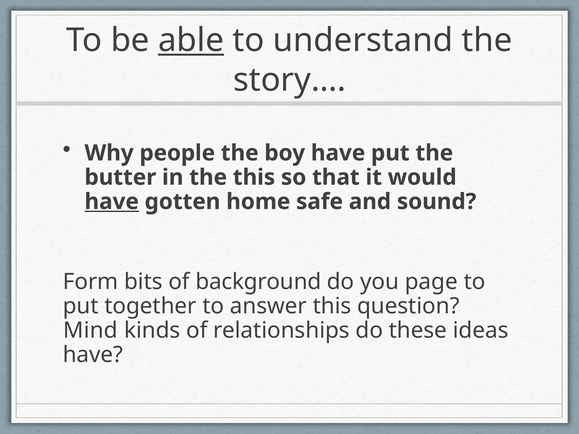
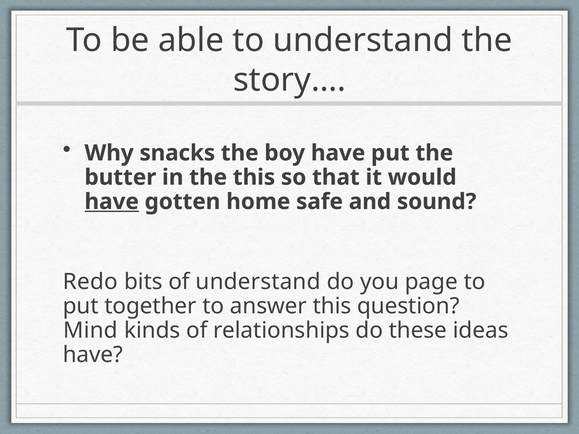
able underline: present -> none
people: people -> snacks
Form: Form -> Redo
of background: background -> understand
